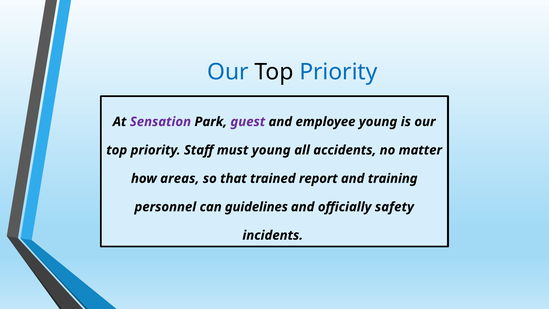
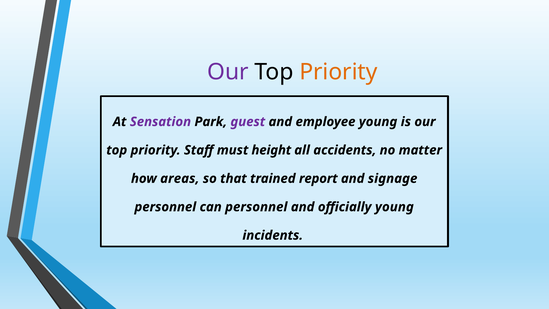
Our at (228, 72) colour: blue -> purple
Priority at (338, 72) colour: blue -> orange
must young: young -> height
training: training -> signage
can guidelines: guidelines -> personnel
officially safety: safety -> young
